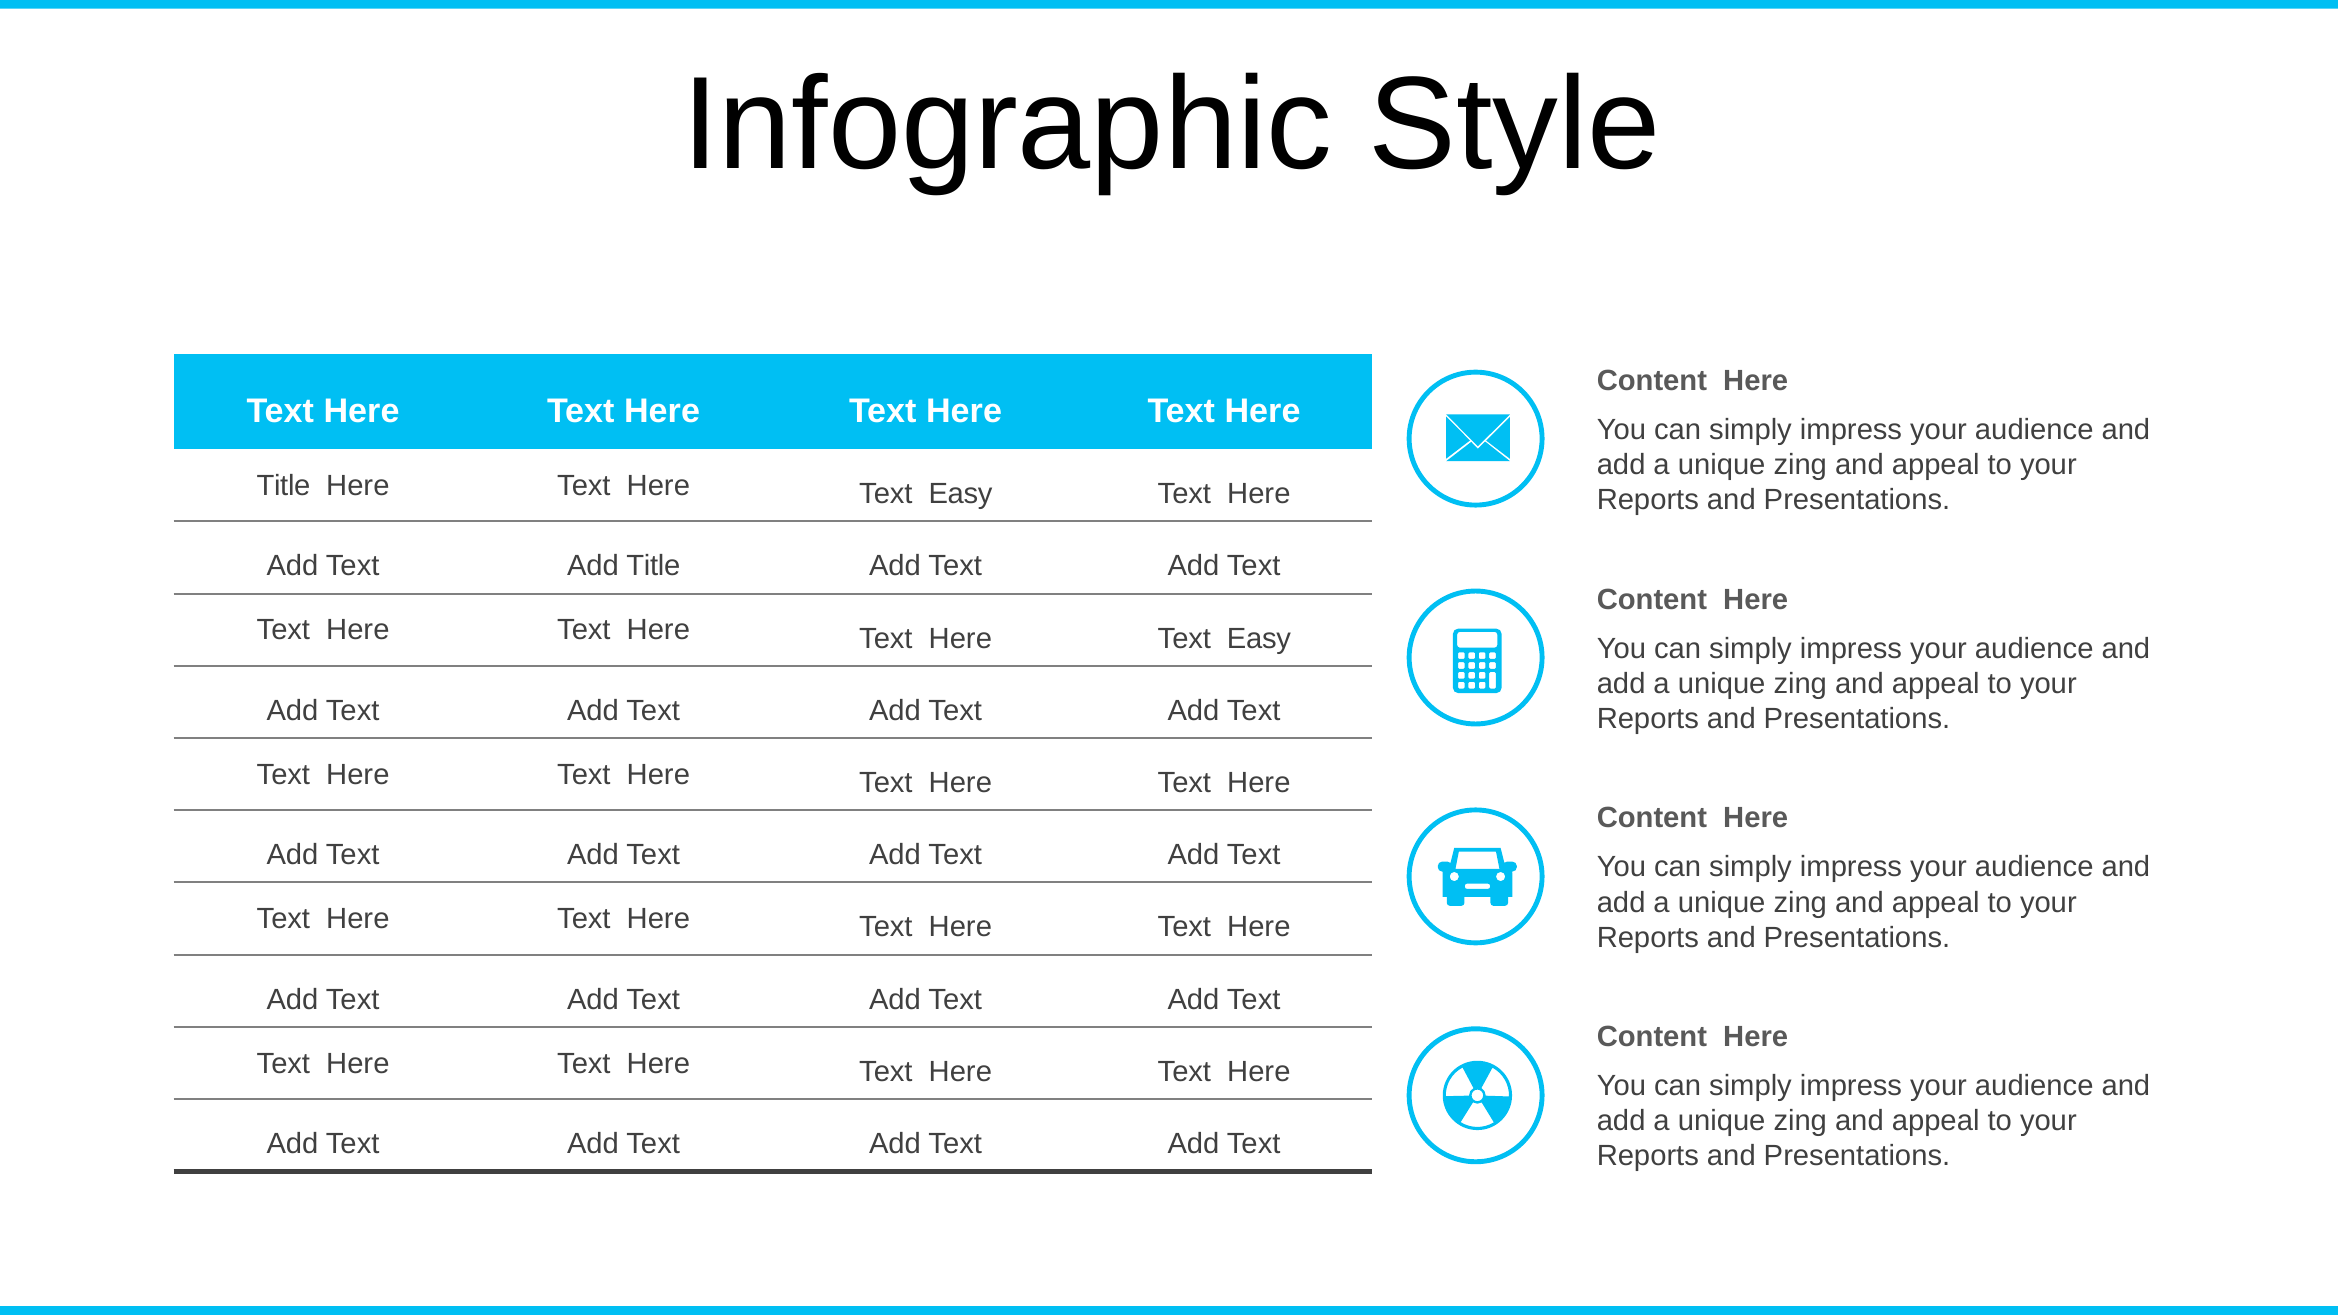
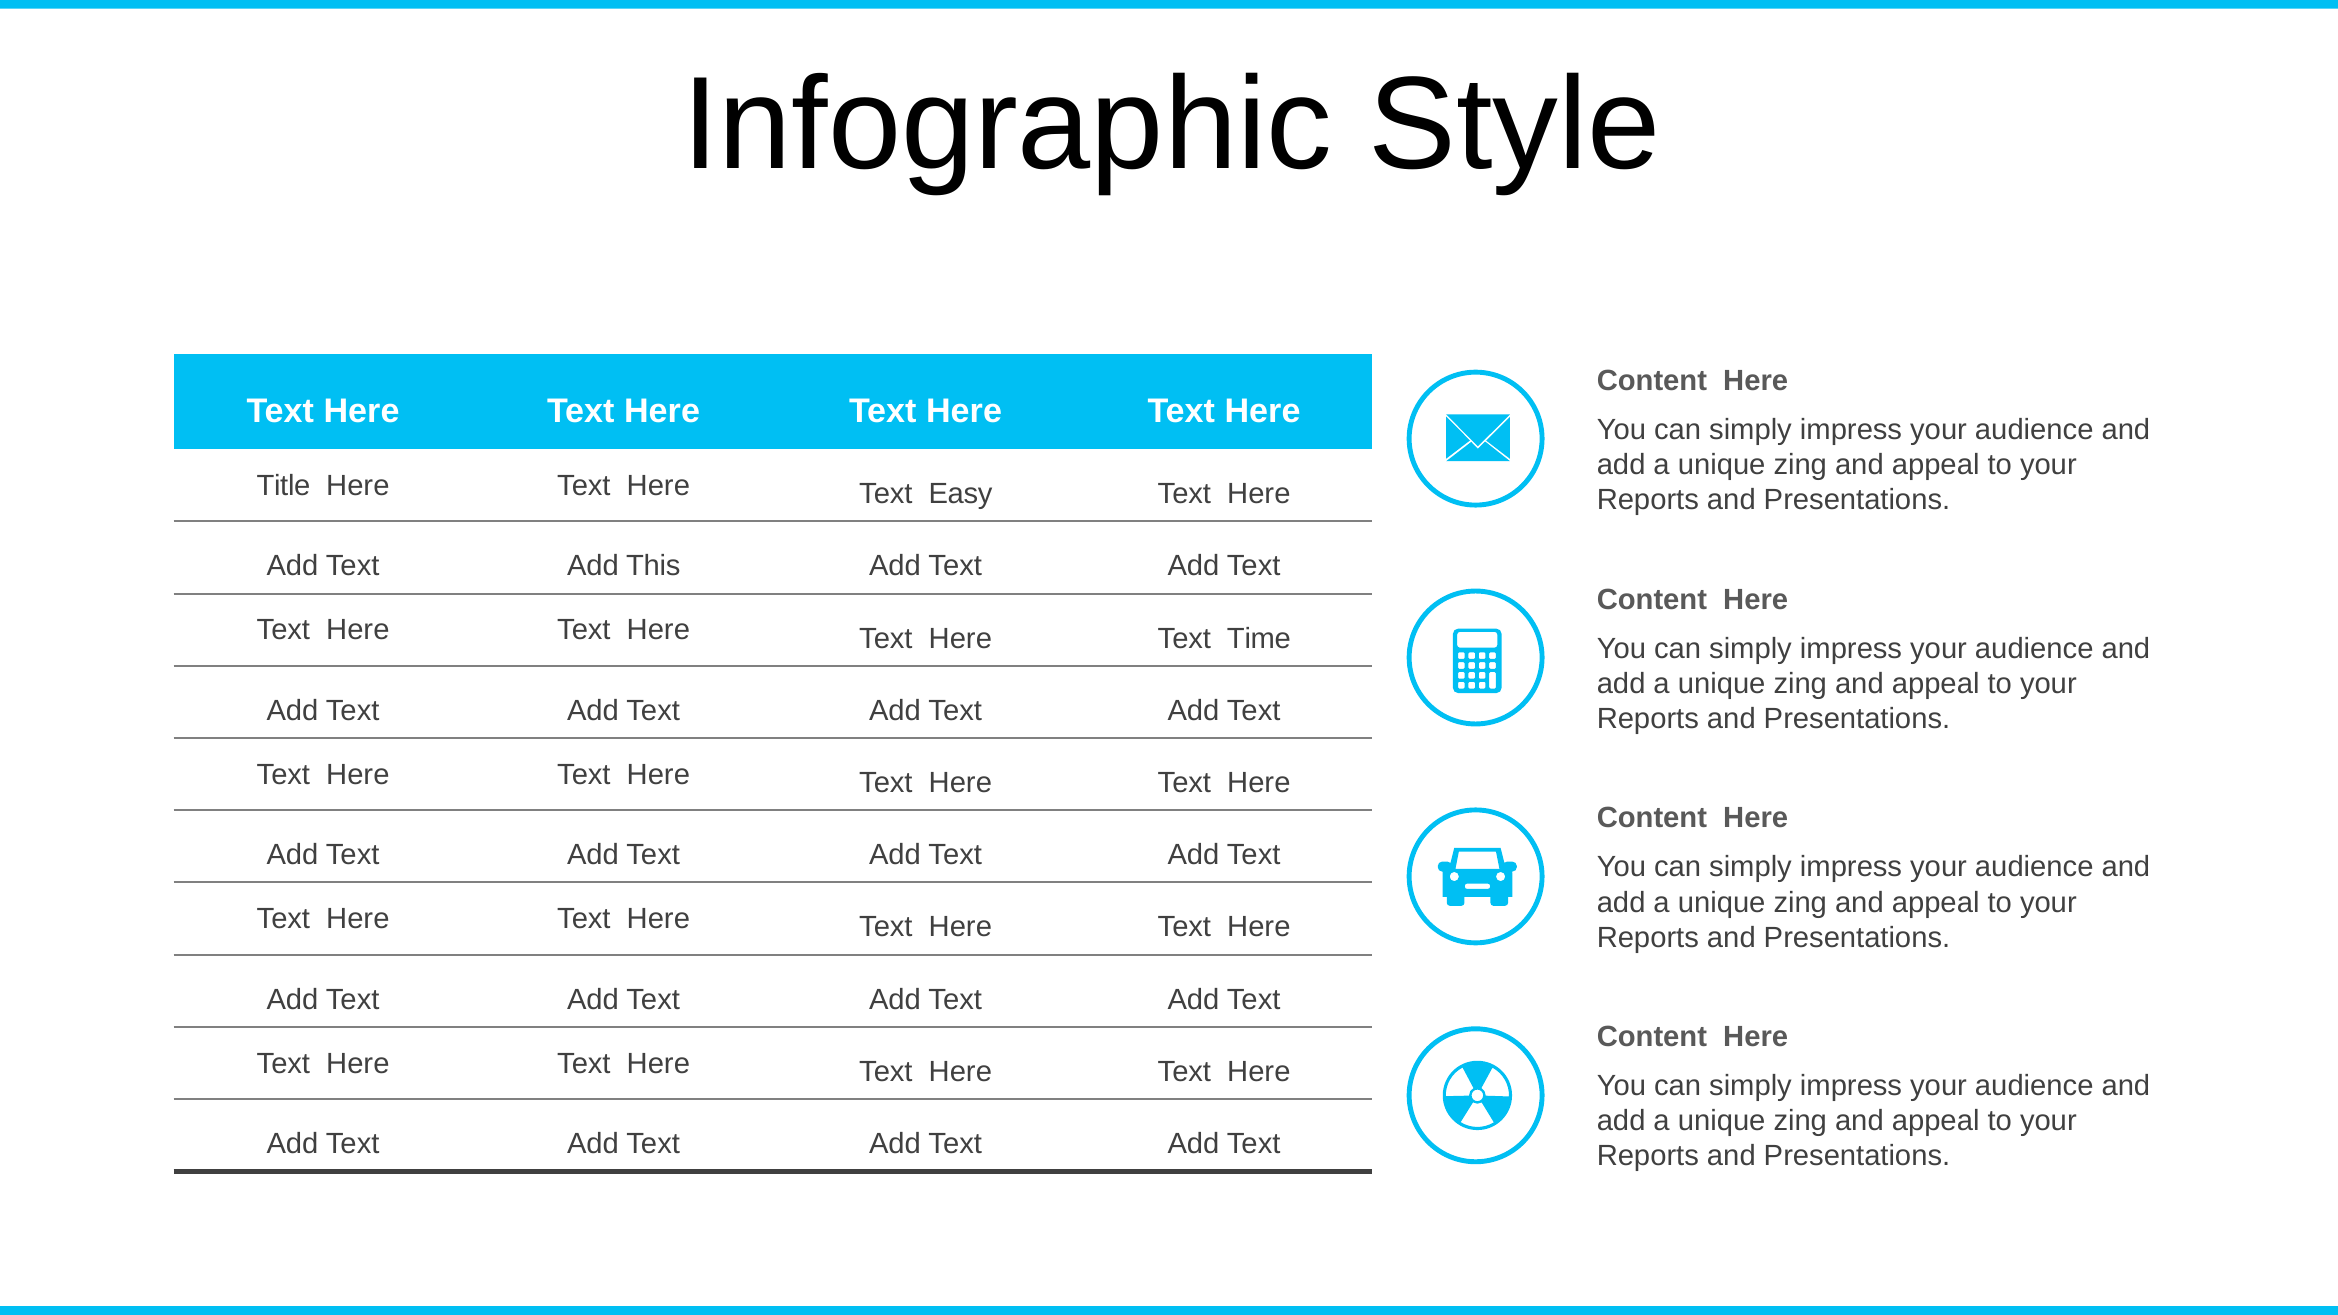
Add Title: Title -> This
Easy at (1259, 639): Easy -> Time
